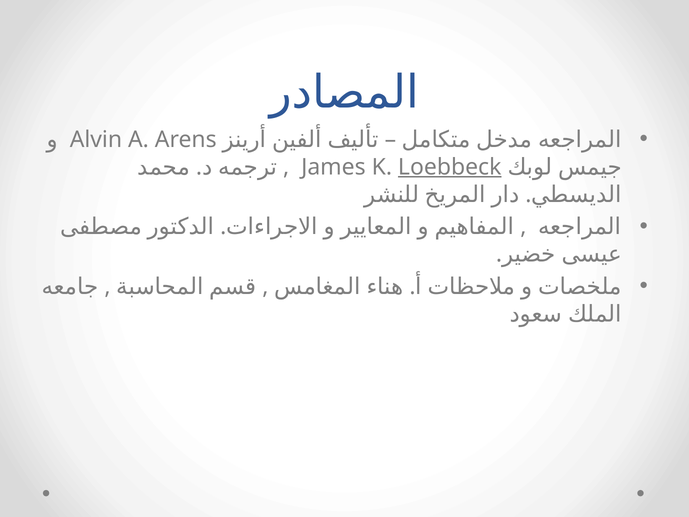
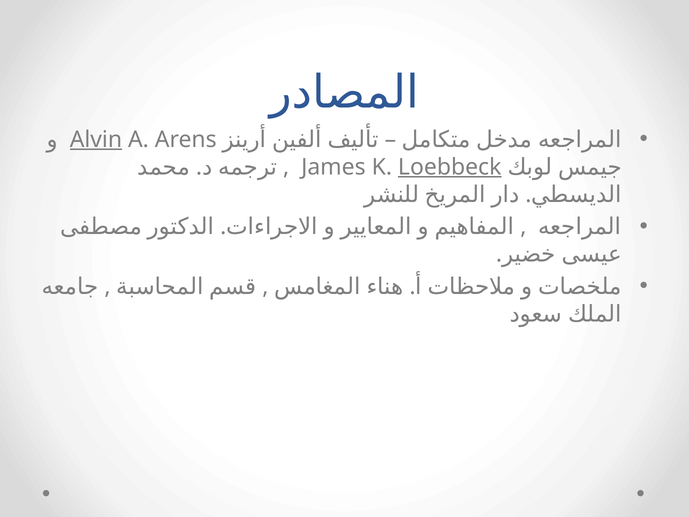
Alvin underline: none -> present
